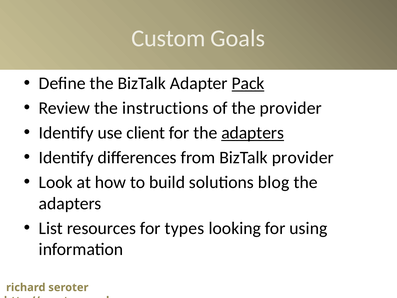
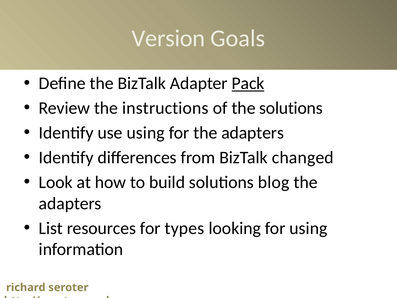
Custom: Custom -> Version
the provider: provider -> solutions
use client: client -> using
adapters at (253, 133) underline: present -> none
BizTalk provider: provider -> changed
